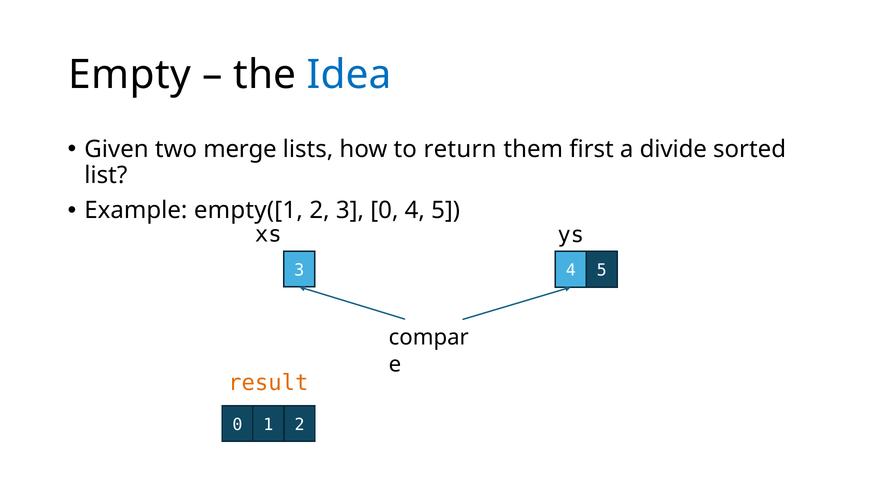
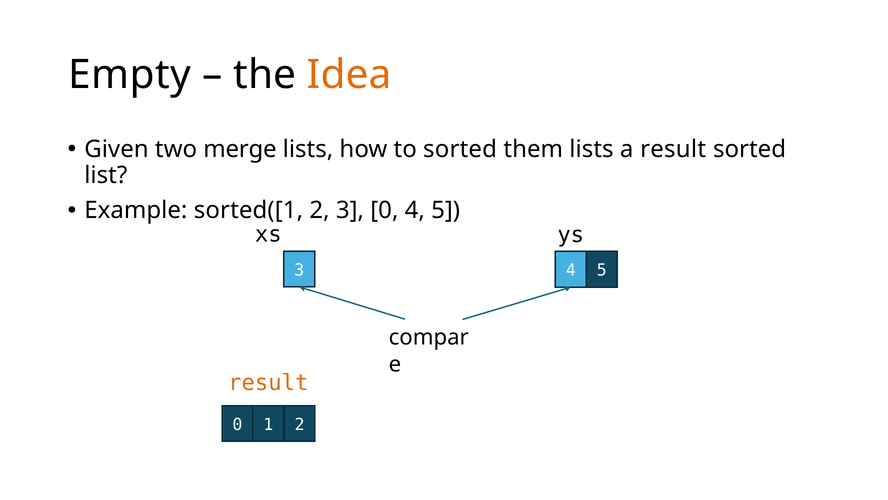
Idea colour: blue -> orange
to return: return -> sorted
them first: first -> lists
a divide: divide -> result
empty([1: empty([1 -> sorted([1
